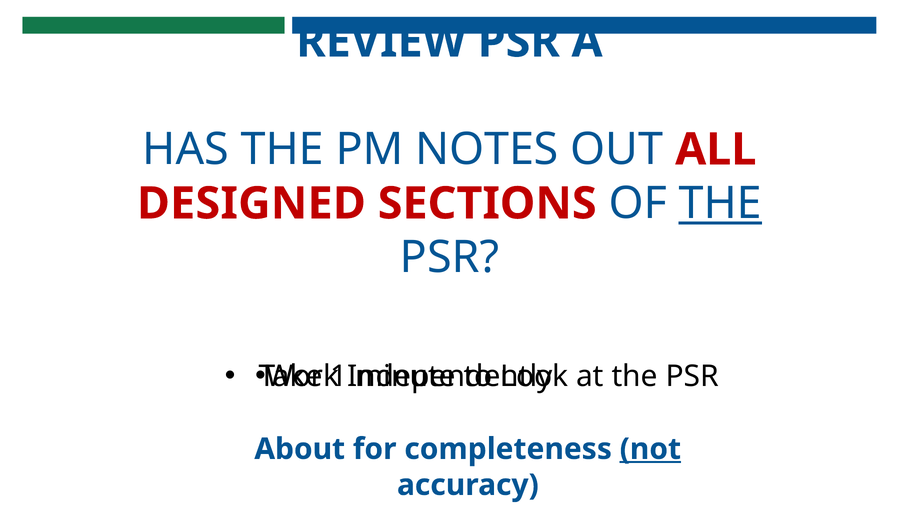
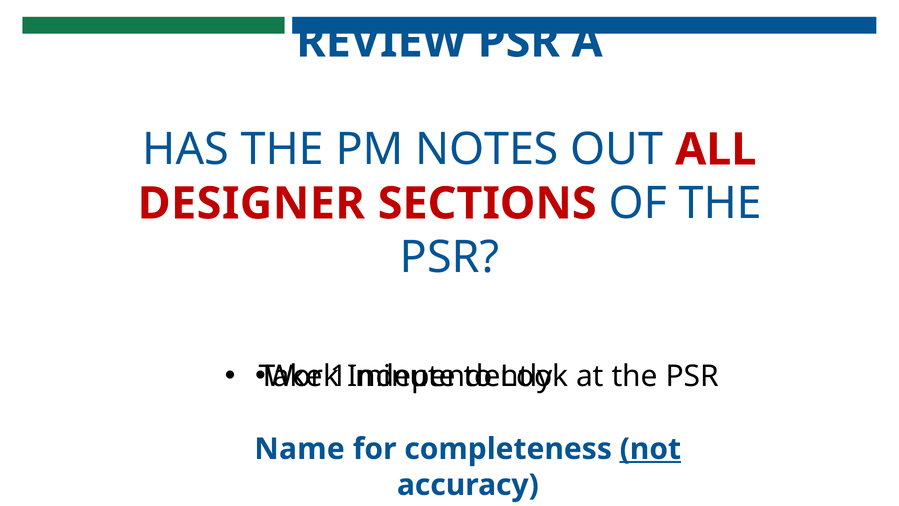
DESIGNED: DESIGNED -> DESIGNER
THE at (720, 203) underline: present -> none
About: About -> Name
